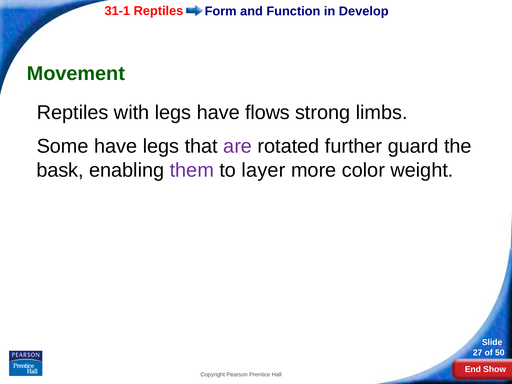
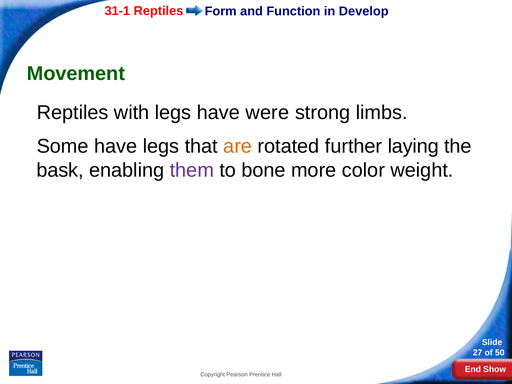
flows: flows -> were
are colour: purple -> orange
guard: guard -> laying
layer: layer -> bone
